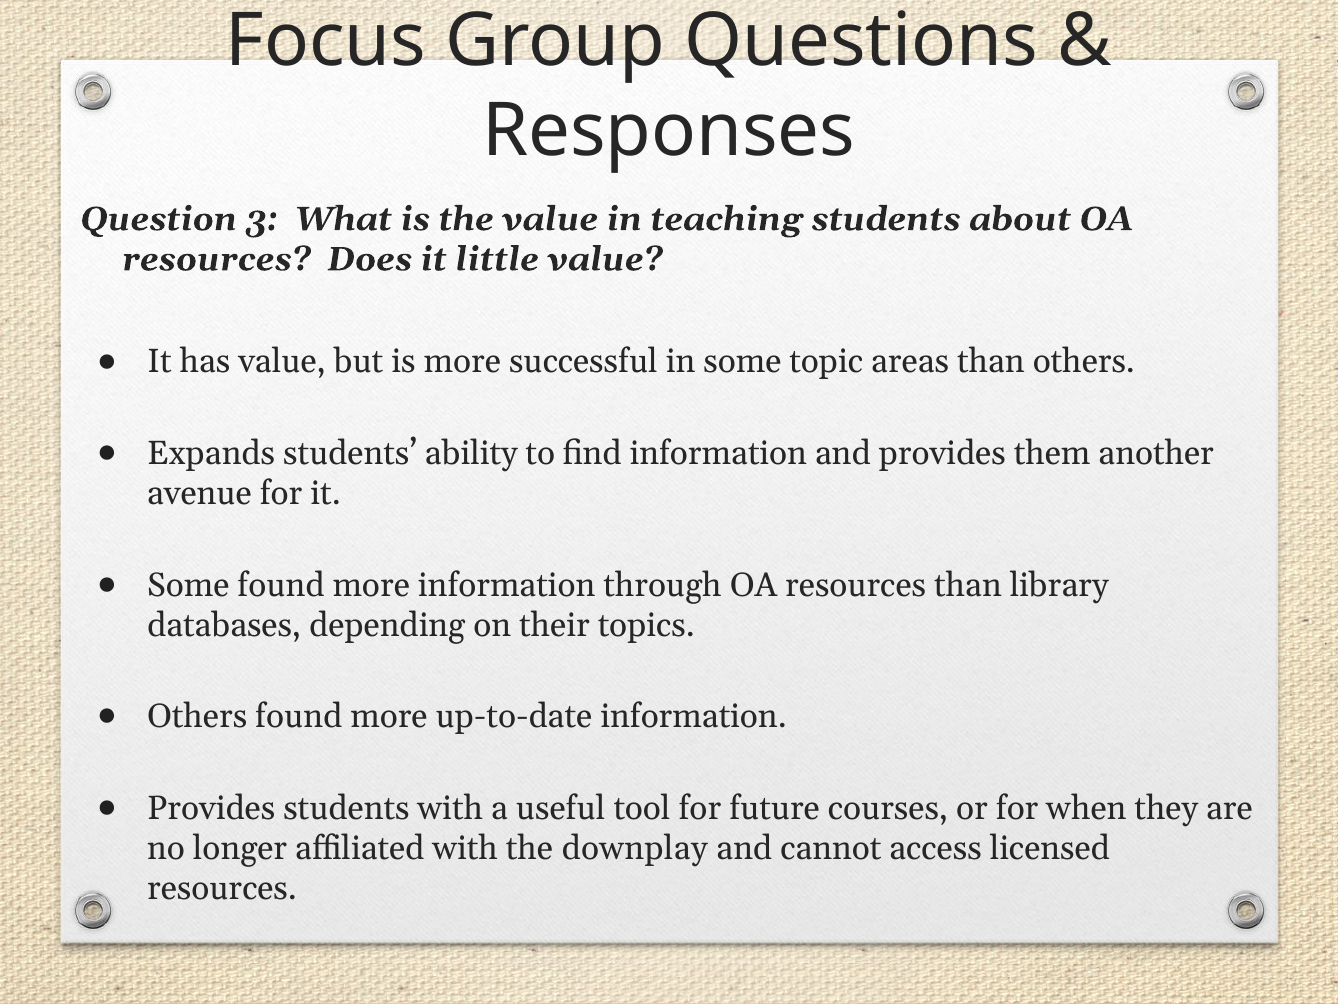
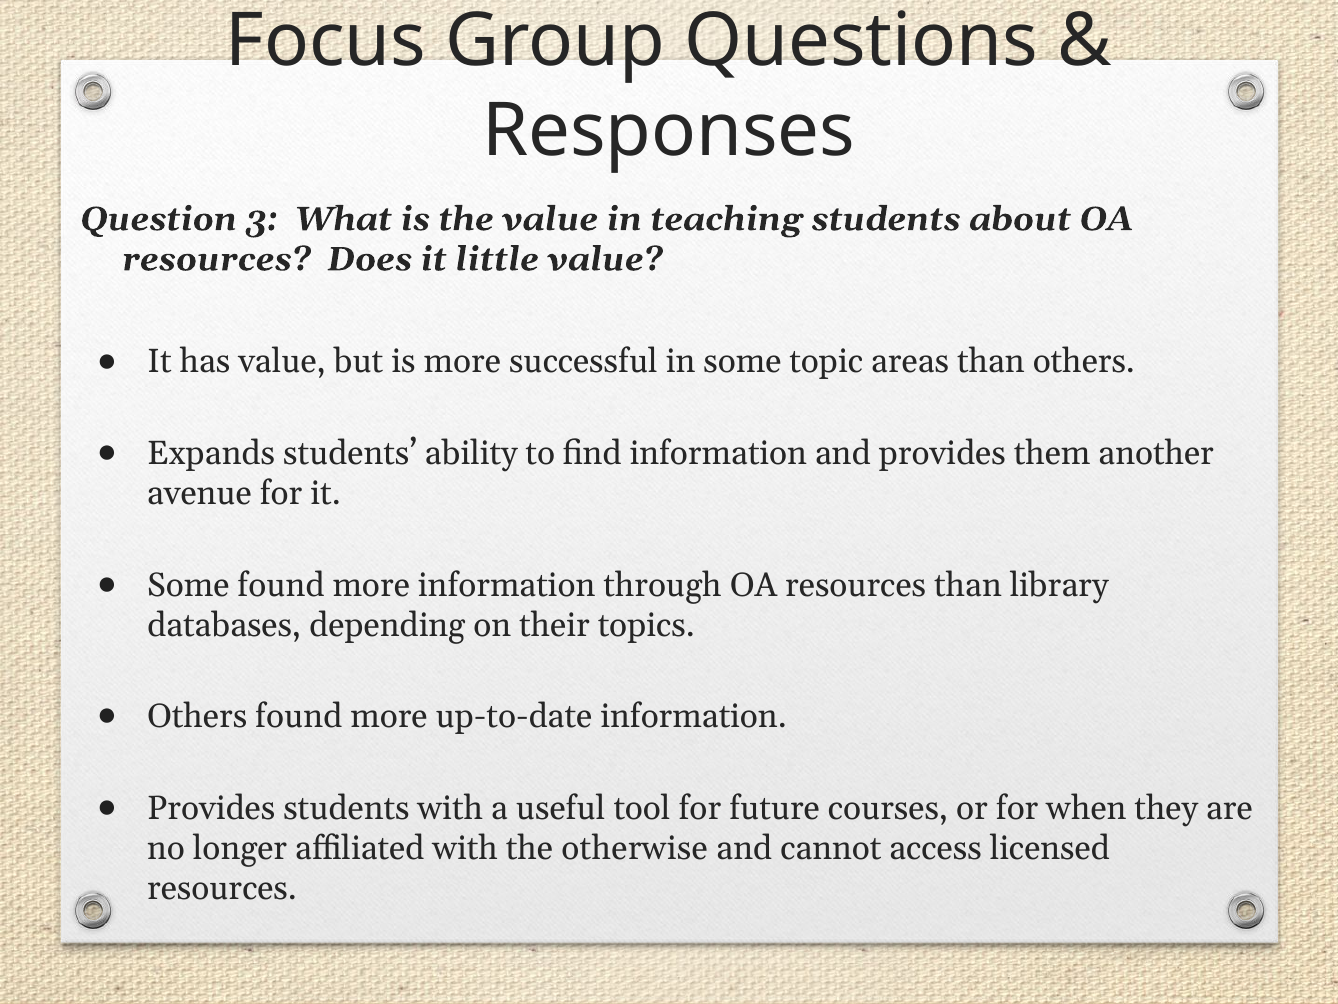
downplay: downplay -> otherwise
